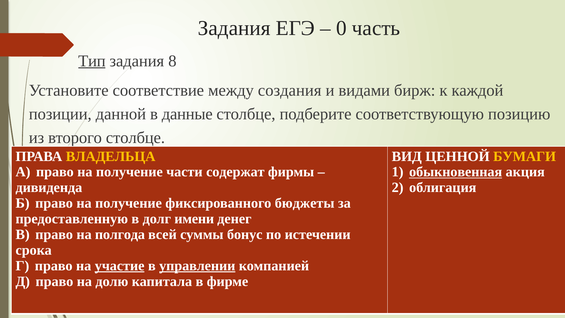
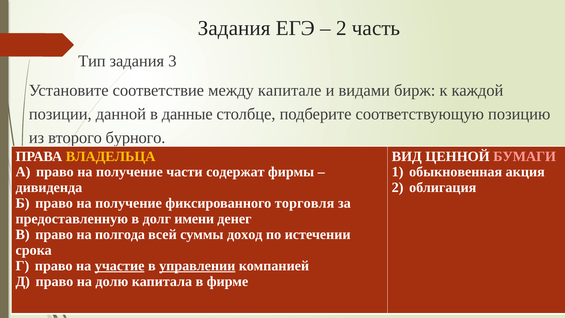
0 at (341, 28): 0 -> 2
Тип underline: present -> none
8: 8 -> 3
создания: создания -> капитале
второго столбце: столбце -> бурного
БУМАГИ colour: yellow -> pink
обыкновенная underline: present -> none
бюджеты: бюджеты -> торговля
бонус: бонус -> доход
